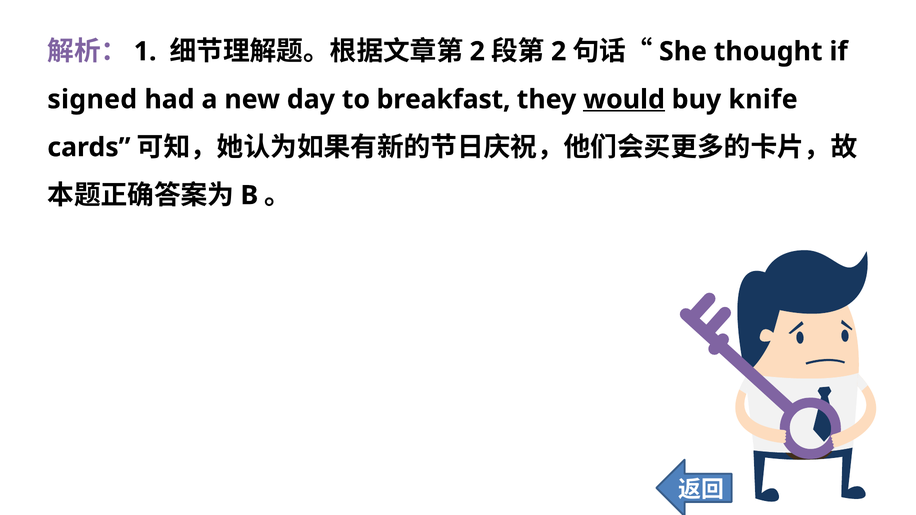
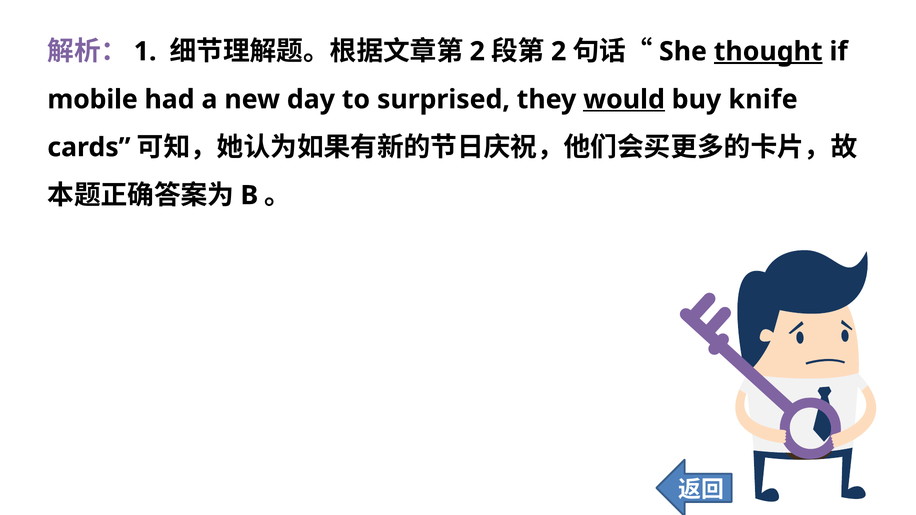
thought underline: none -> present
signed: signed -> mobile
breakfast: breakfast -> surprised
